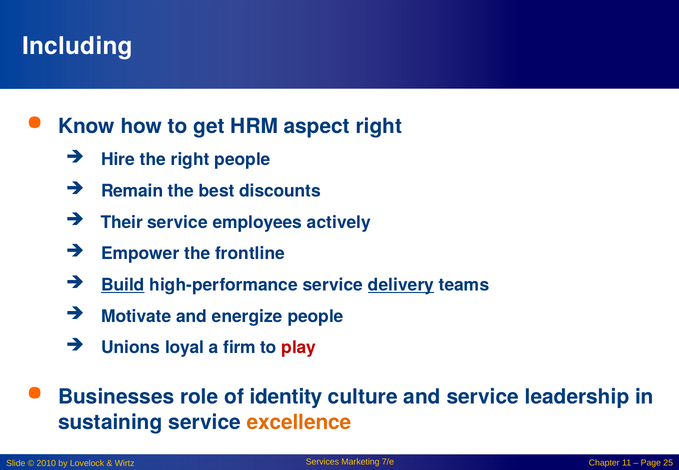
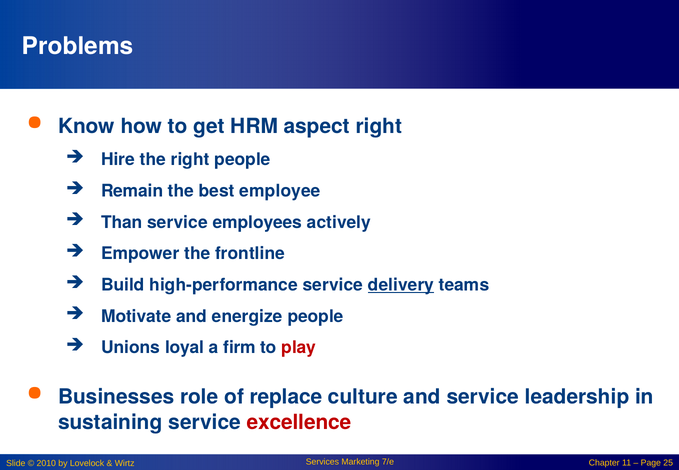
Including: Including -> Problems
discounts: discounts -> employee
Their: Their -> Than
Build underline: present -> none
identity: identity -> replace
excellence colour: orange -> red
